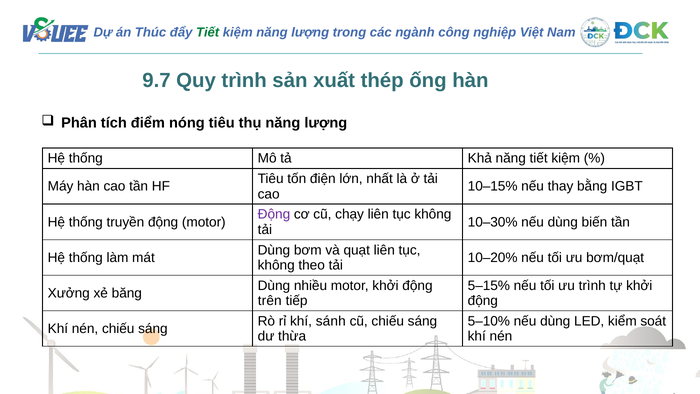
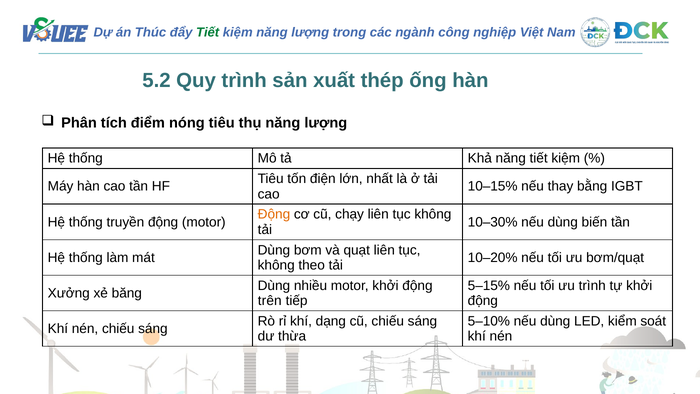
9.7: 9.7 -> 5.2
Động at (274, 214) colour: purple -> orange
sánh: sánh -> dạng
